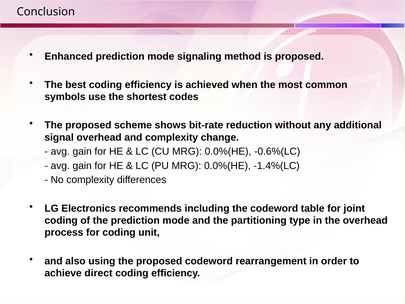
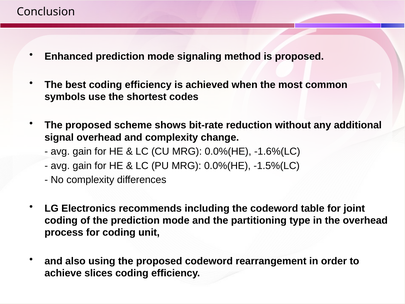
-0.6%(LC: -0.6%(LC -> -1.6%(LC
-1.4%(LC: -1.4%(LC -> -1.5%(LC
direct: direct -> slices
